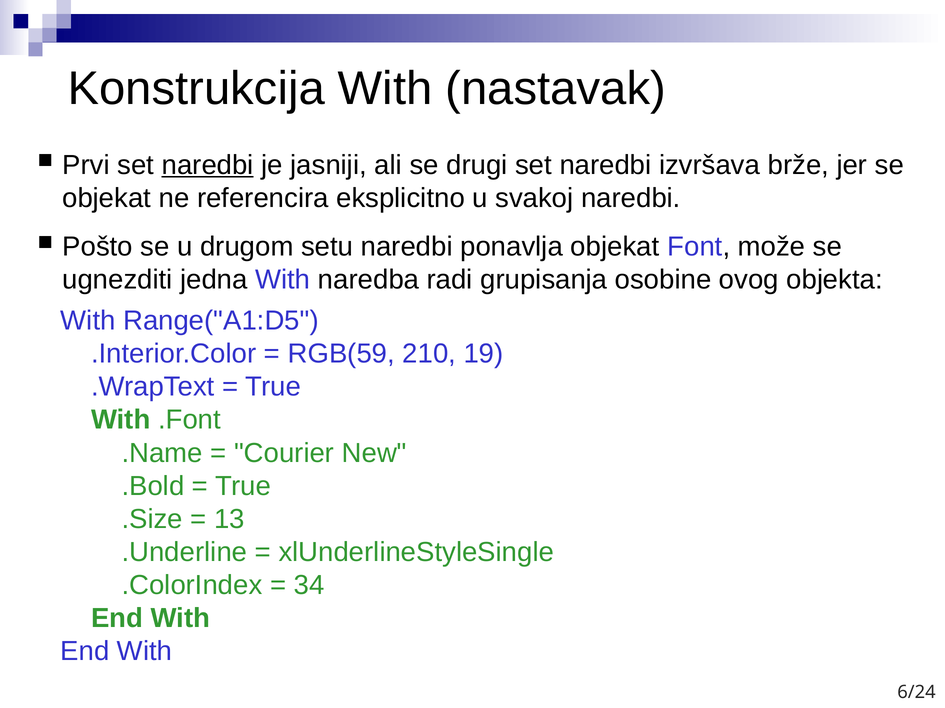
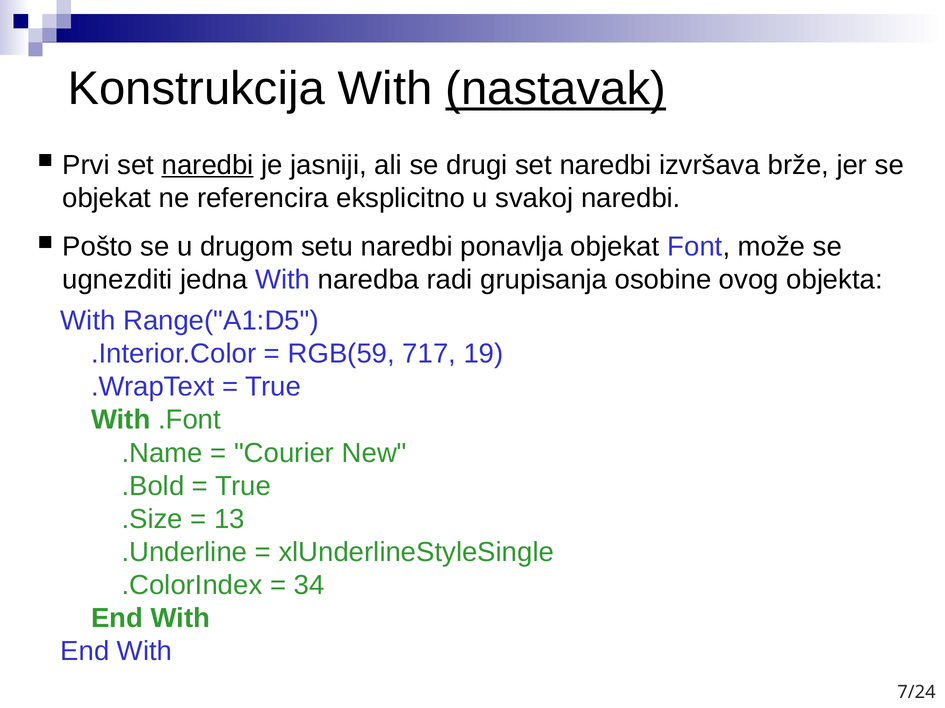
nastavak underline: none -> present
210: 210 -> 717
6/24: 6/24 -> 7/24
